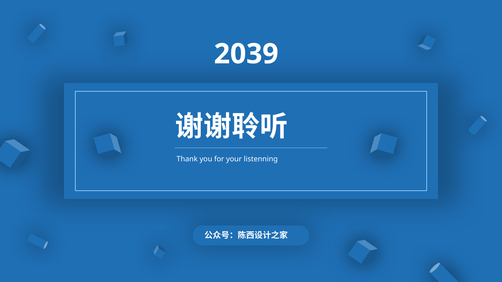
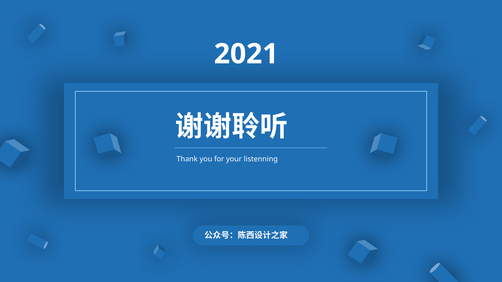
2039: 2039 -> 2021
